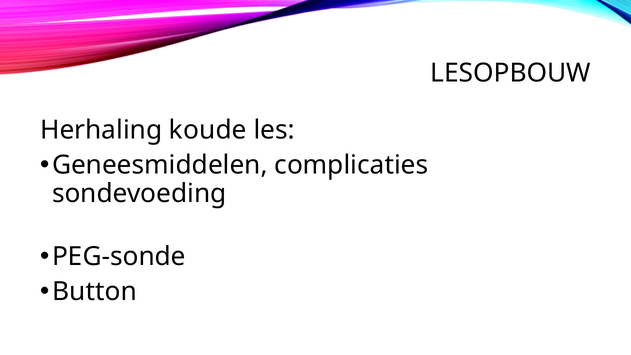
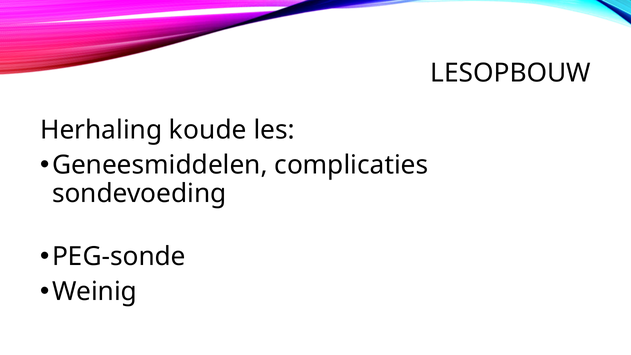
Button: Button -> Weinig
